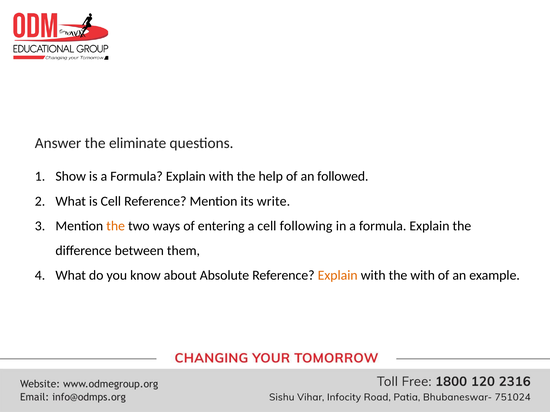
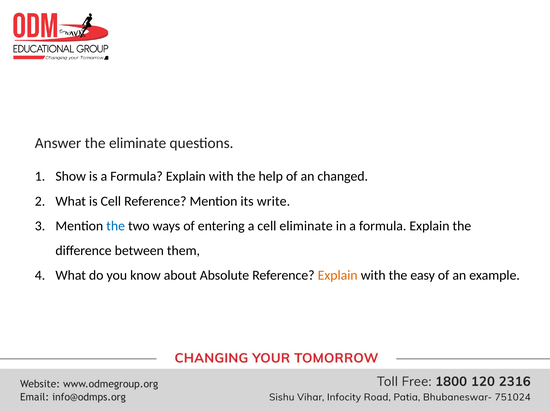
followed: followed -> changed
the at (116, 226) colour: orange -> blue
cell following: following -> eliminate
the with: with -> easy
